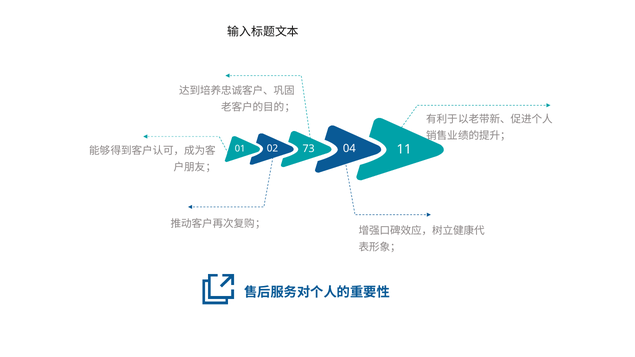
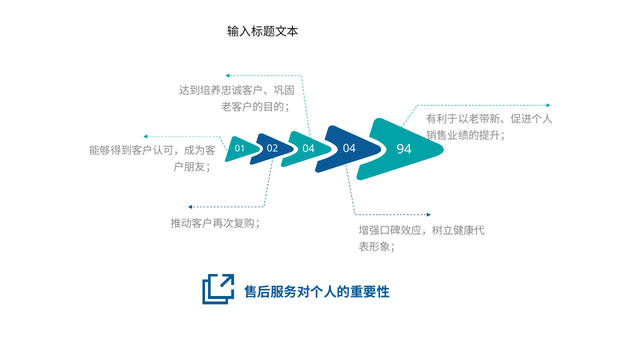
02 73: 73 -> 04
11: 11 -> 94
